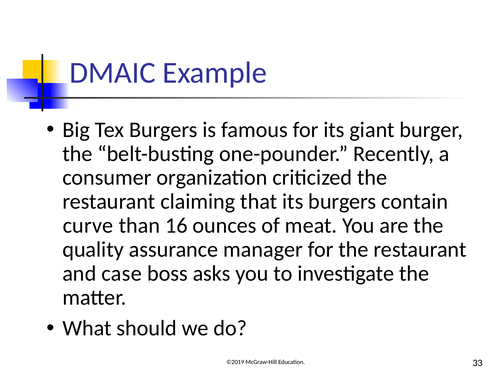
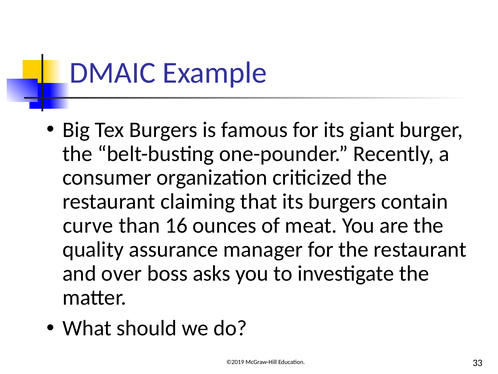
case: case -> over
